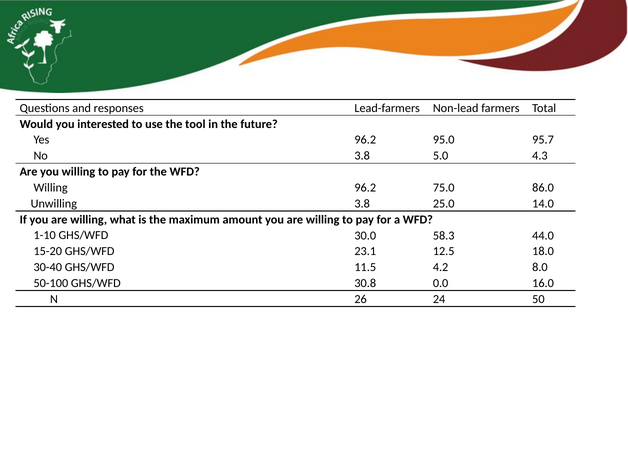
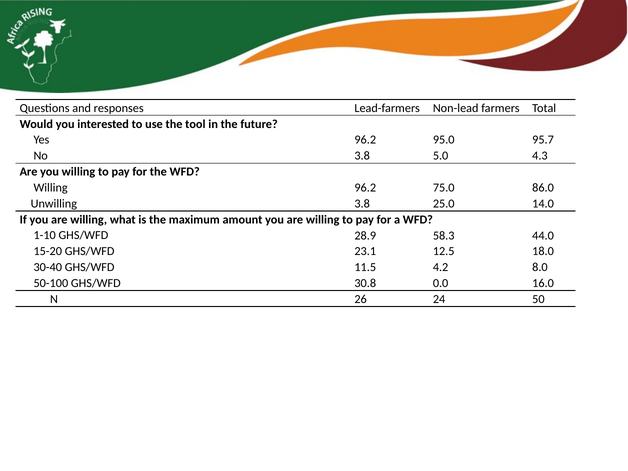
30.0: 30.0 -> 28.9
